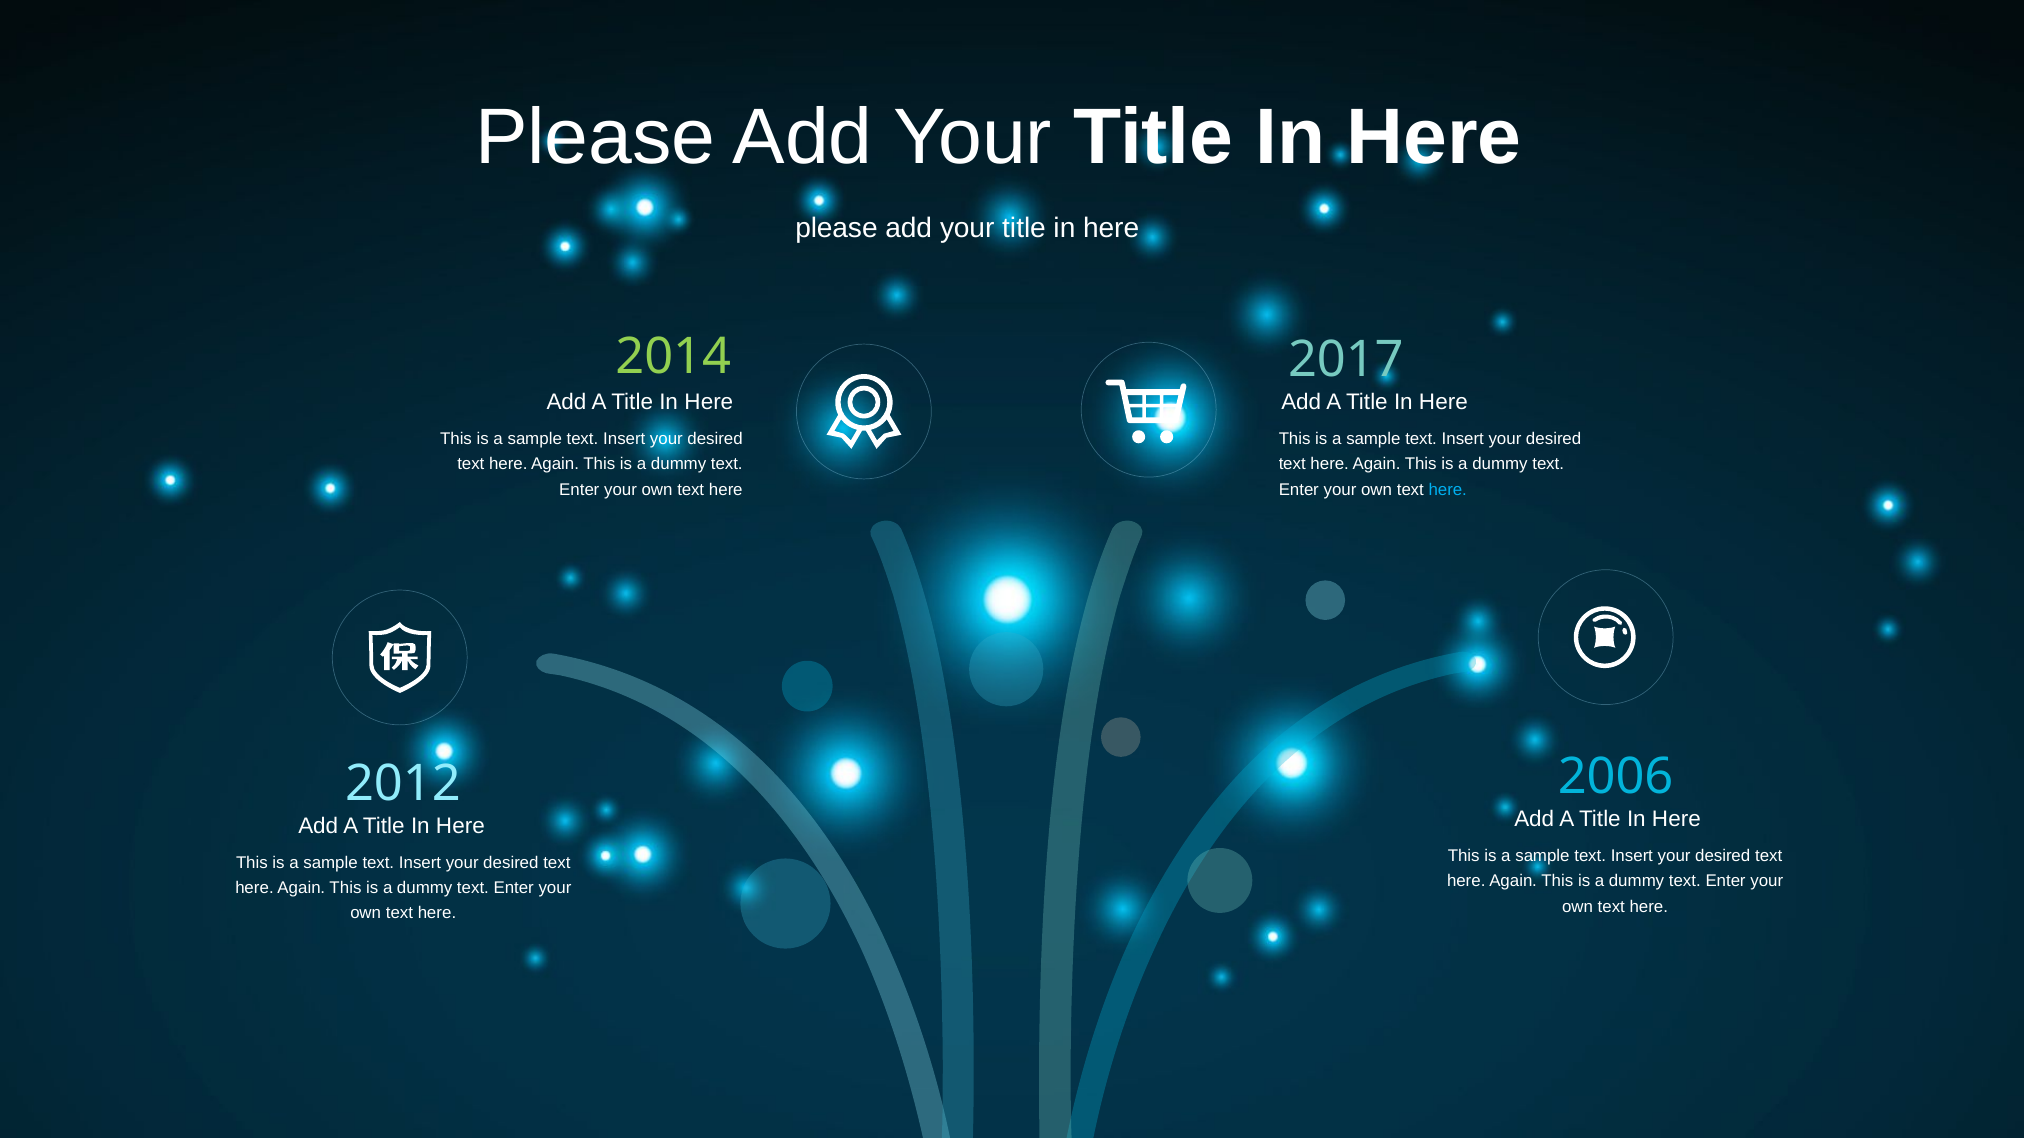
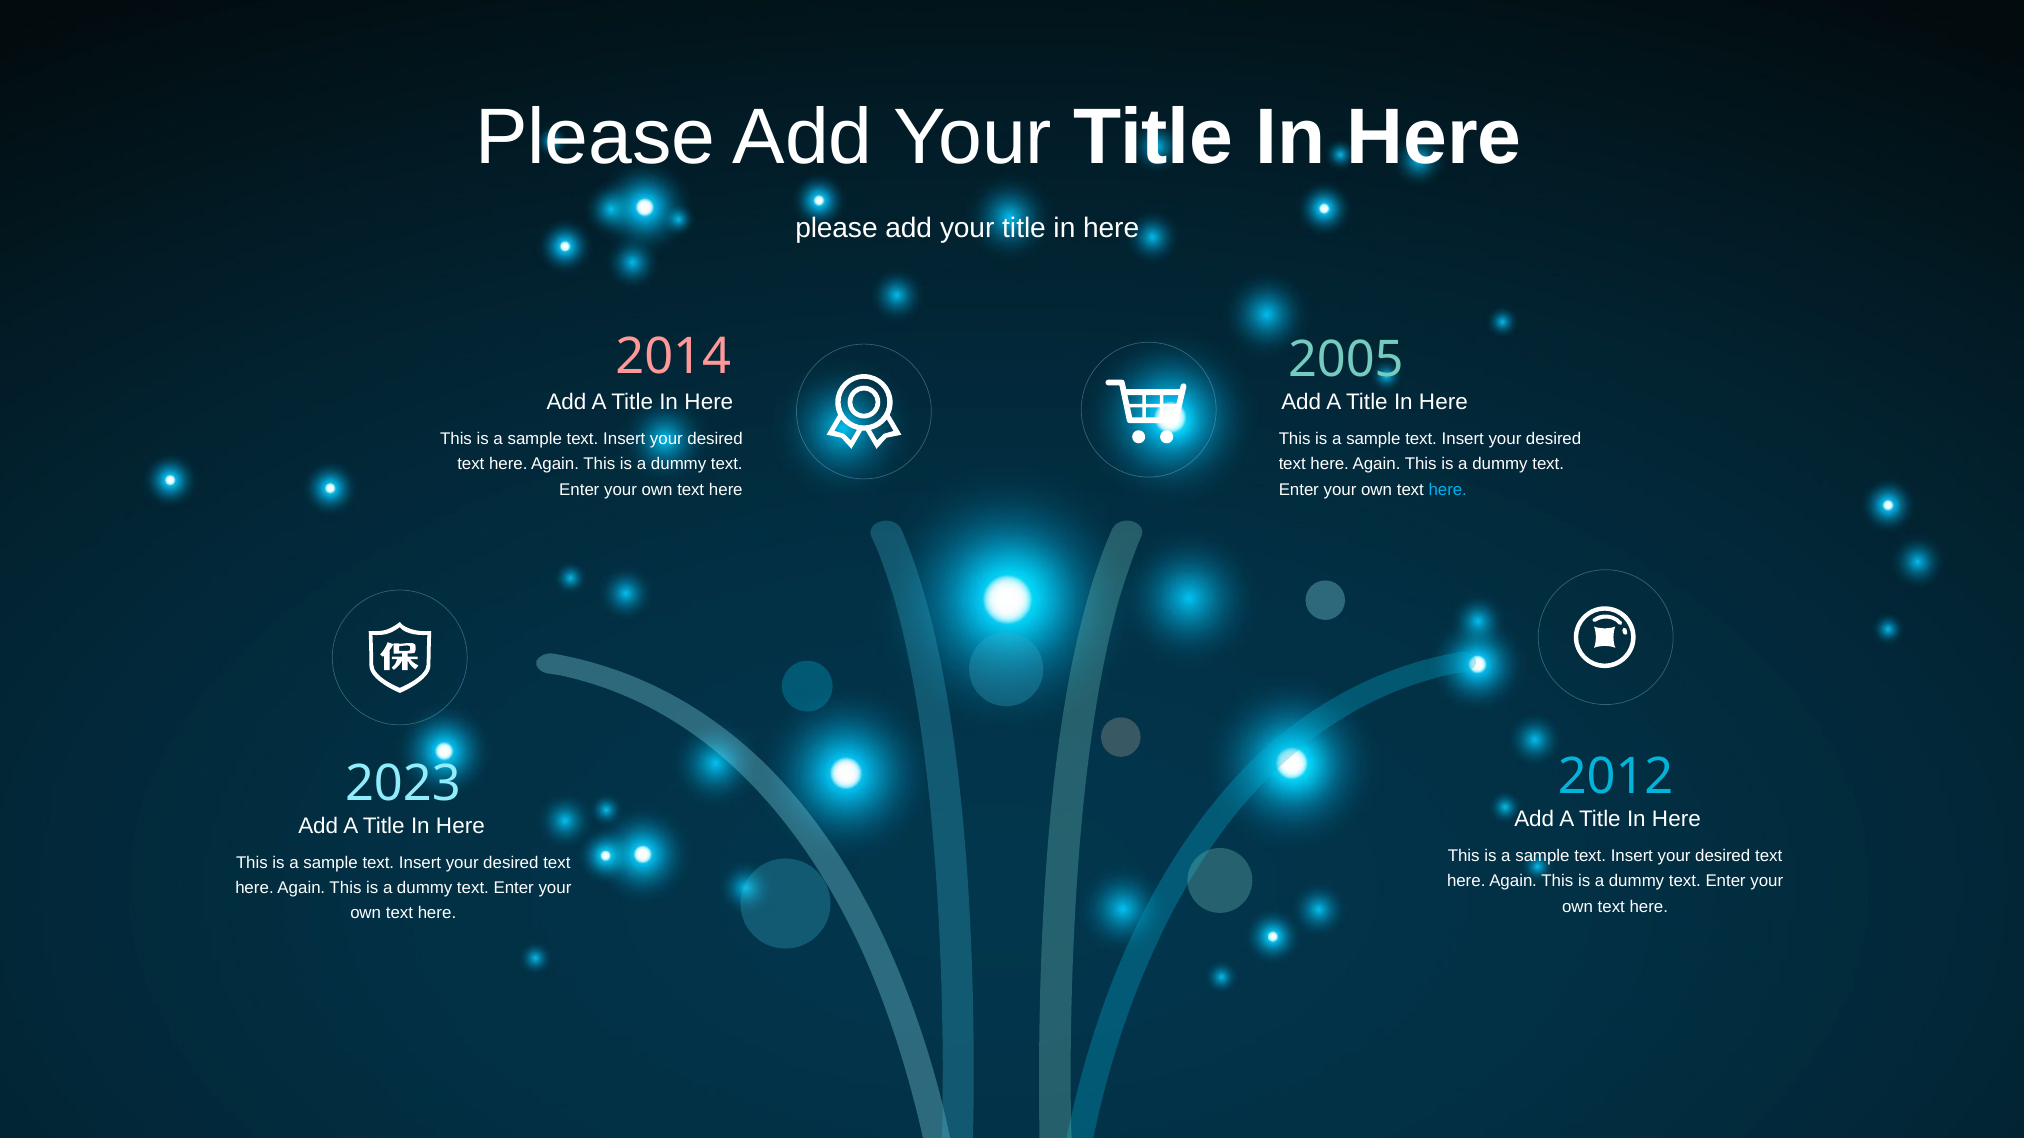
2014 colour: light green -> pink
2017: 2017 -> 2005
2006: 2006 -> 2012
2012: 2012 -> 2023
